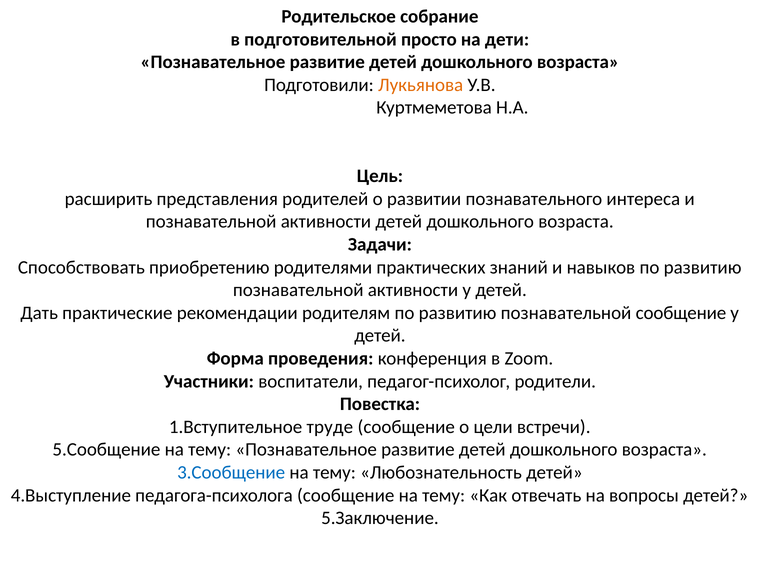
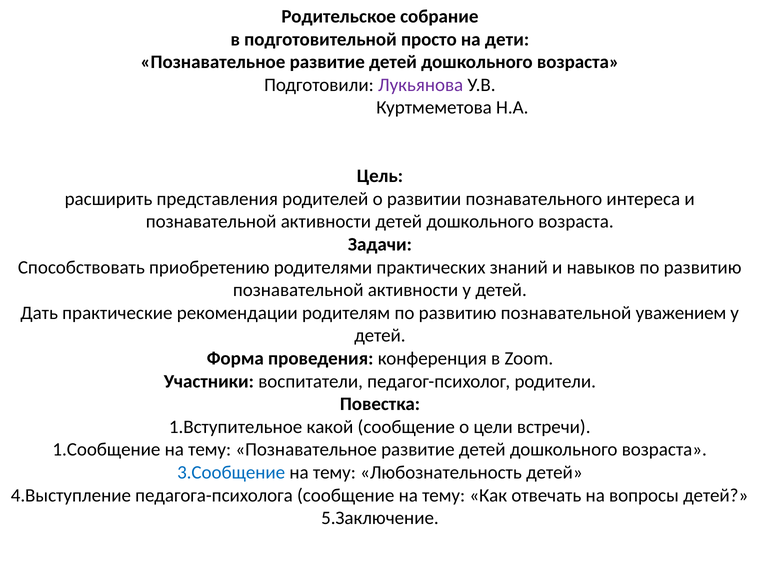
Лукьянова colour: orange -> purple
познавательной сообщение: сообщение -> уважением
труде: труде -> какой
5.Сообщение: 5.Сообщение -> 1.Сообщение
